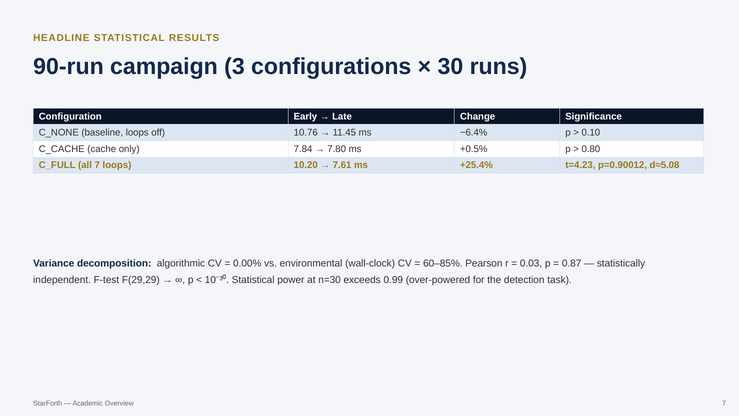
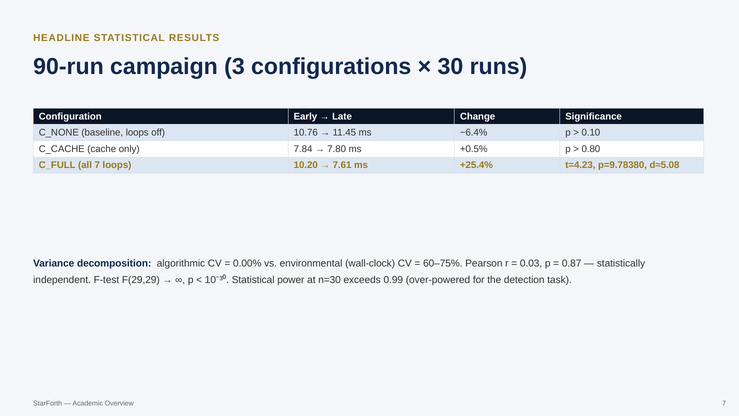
p=0.90012: p=0.90012 -> p=9.78380
60–85%: 60–85% -> 60–75%
